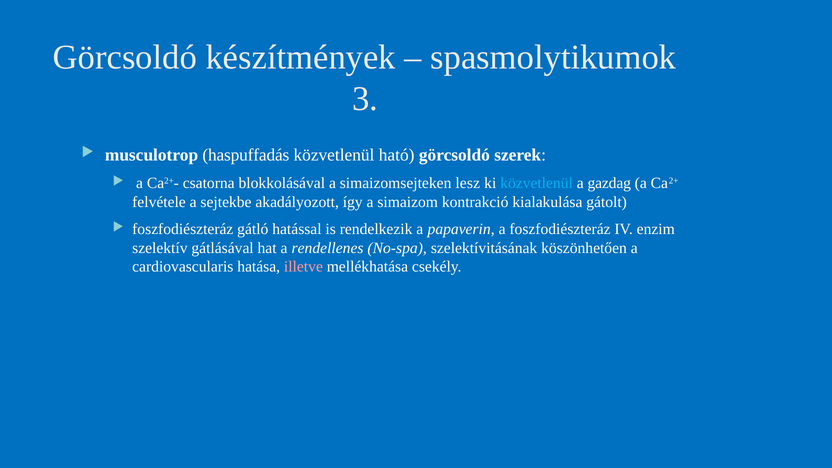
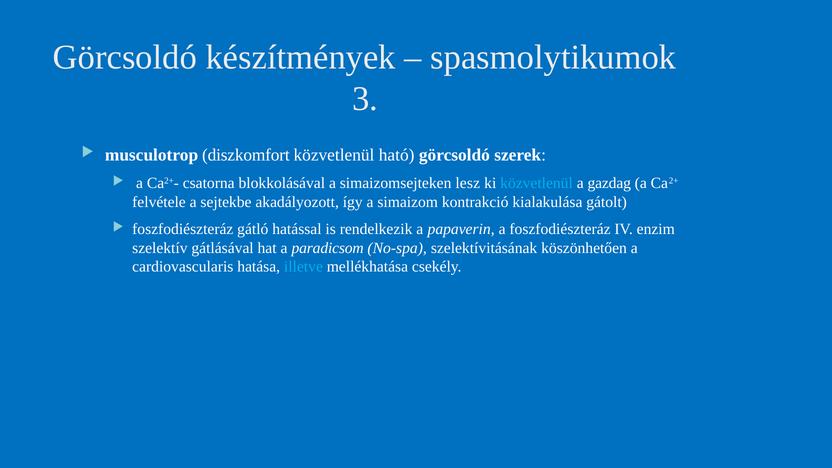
haspuffadás: haspuffadás -> diszkomfort
rendellenes: rendellenes -> paradicsom
illetve colour: pink -> light blue
